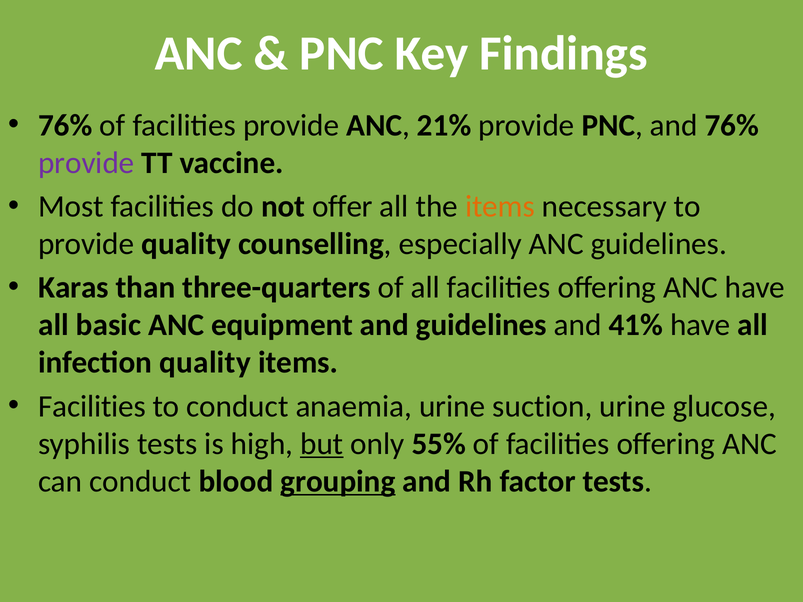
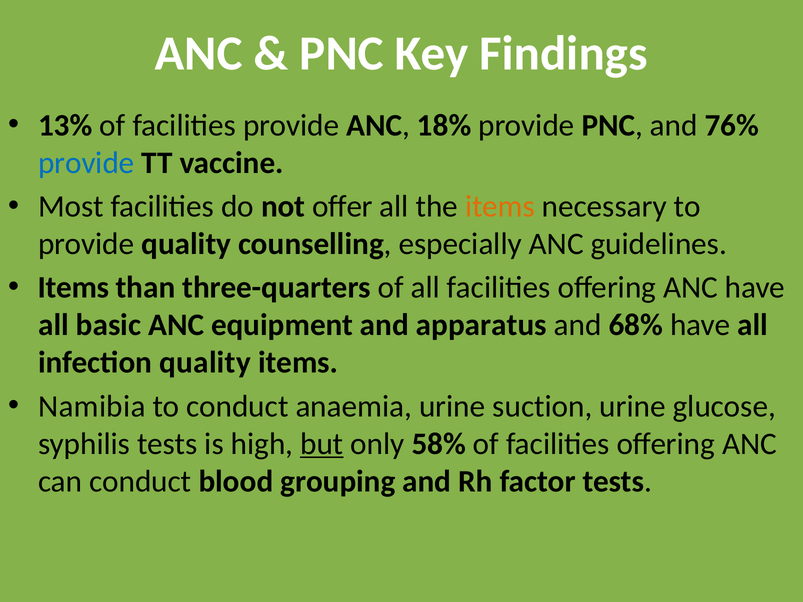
76% at (65, 125): 76% -> 13%
21%: 21% -> 18%
provide at (86, 163) colour: purple -> blue
Karas at (73, 288): Karas -> Items
and guidelines: guidelines -> apparatus
41%: 41% -> 68%
Facilities at (92, 407): Facilities -> Namibia
55%: 55% -> 58%
grouping underline: present -> none
